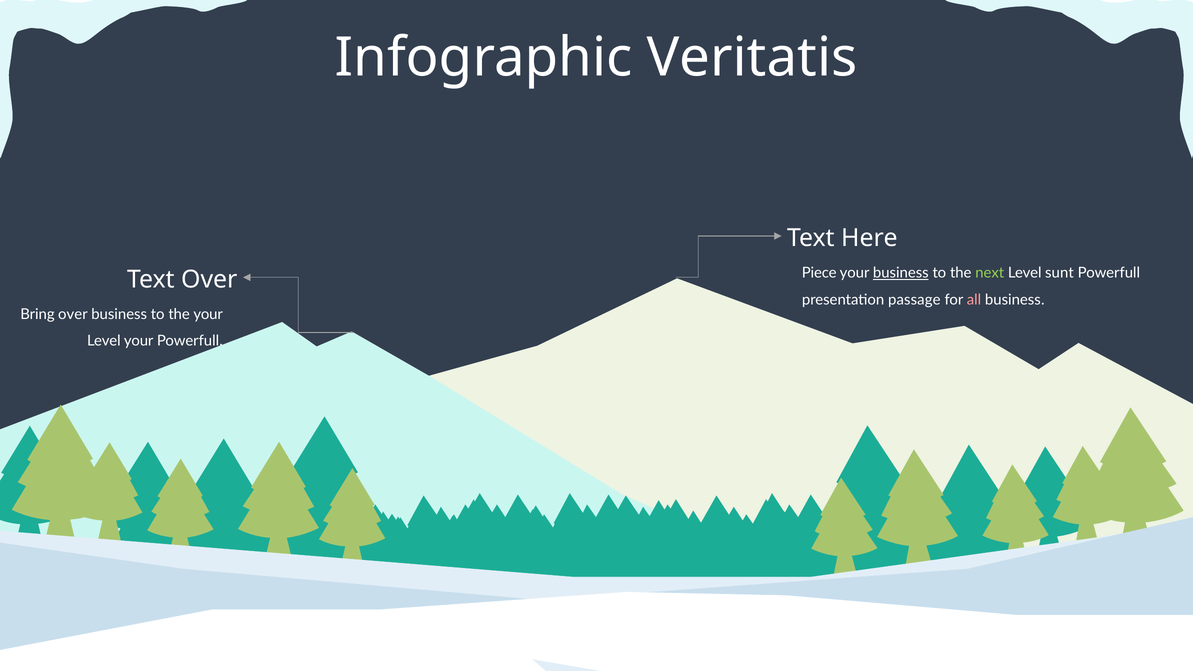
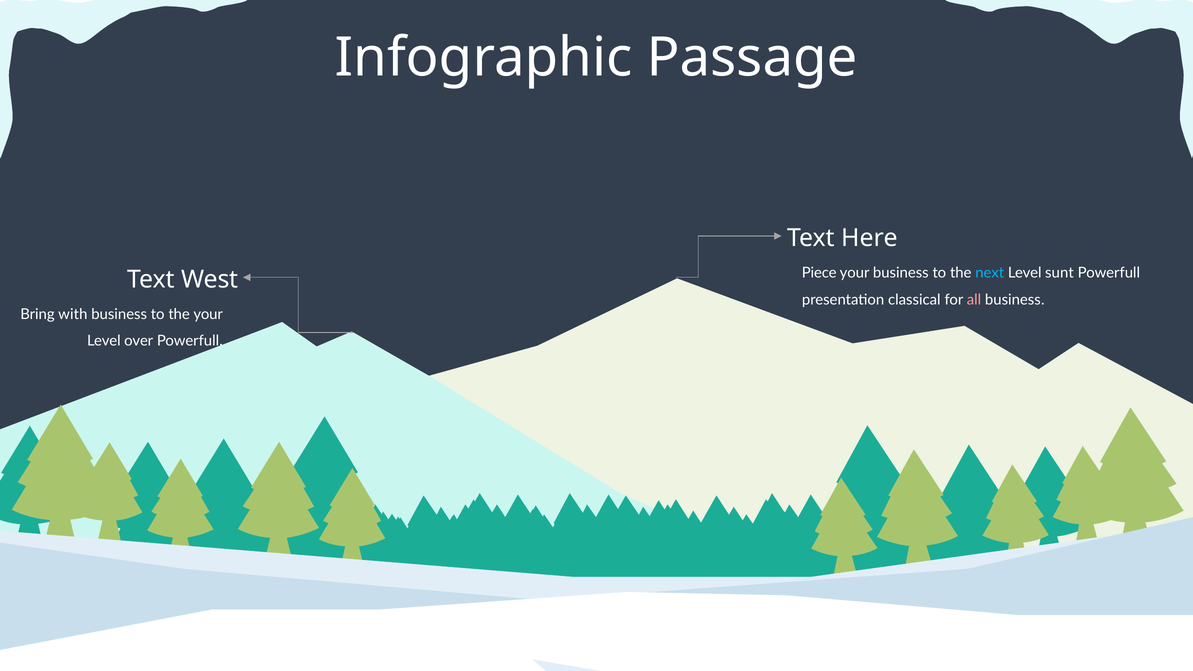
Veritatis: Veritatis -> Passage
business at (901, 273) underline: present -> none
next colour: light green -> light blue
Text Over: Over -> West
passage: passage -> classical
Bring over: over -> with
Level your: your -> over
